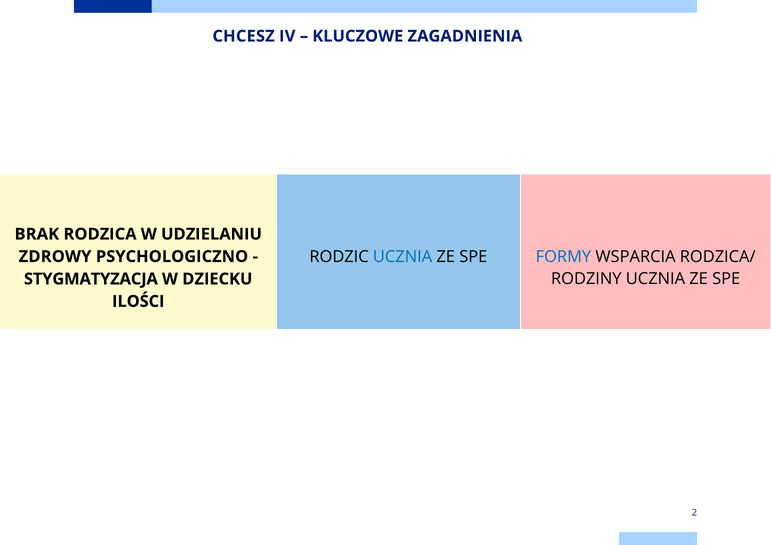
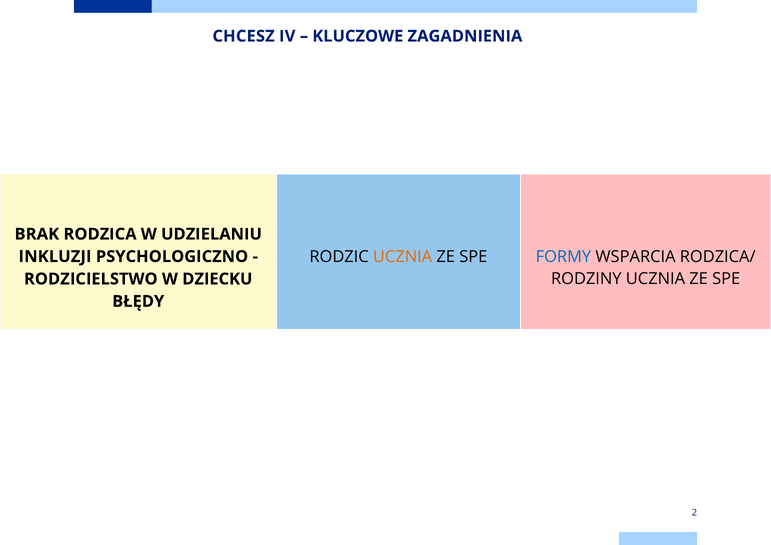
ZDROWY: ZDROWY -> INKLUZJI
UCZNIA at (403, 257) colour: blue -> orange
STYGMATYZACJA: STYGMATYZACJA -> RODZICIELSTWO
ILOŚCI: ILOŚCI -> BŁĘDY
